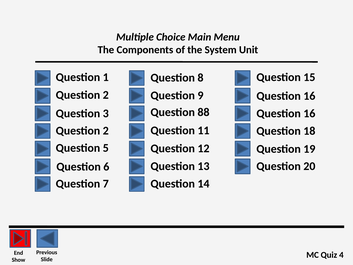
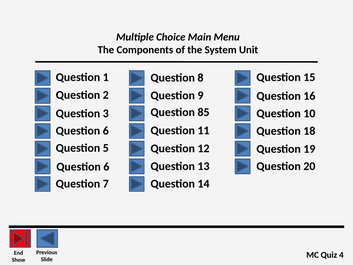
88: 88 -> 85
16 at (309, 113): 16 -> 10
2 at (106, 131): 2 -> 6
